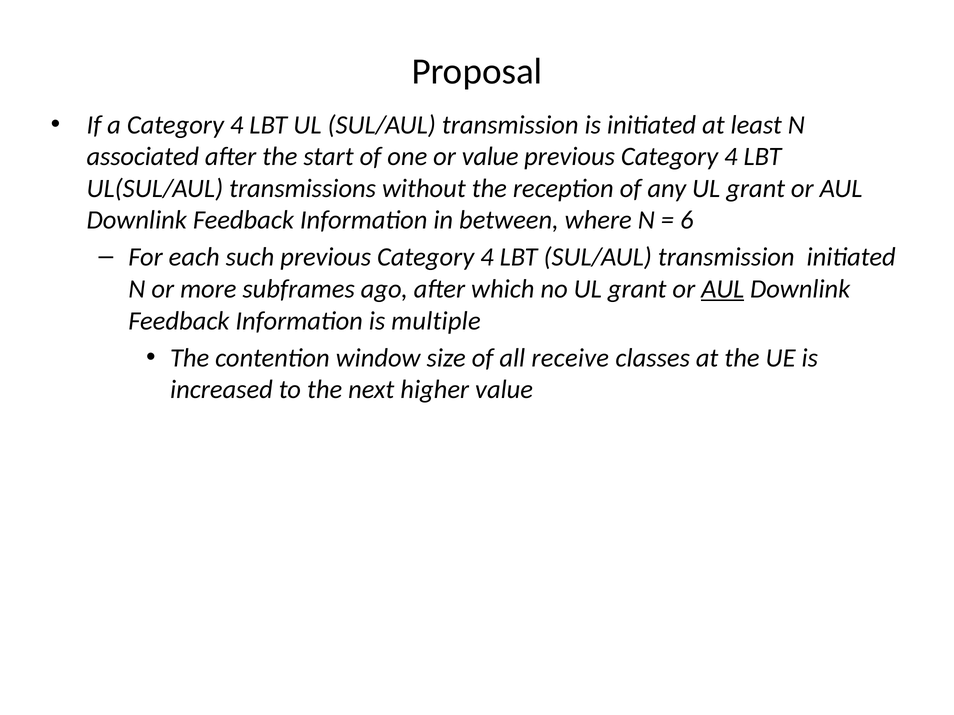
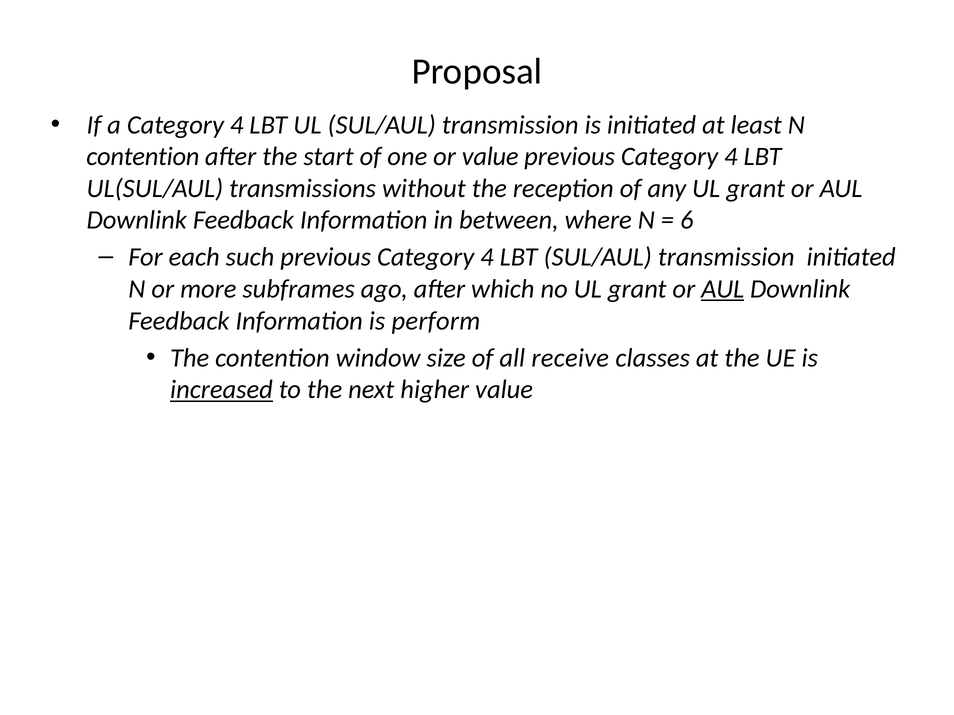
associated at (143, 157): associated -> contention
multiple: multiple -> perform
increased underline: none -> present
